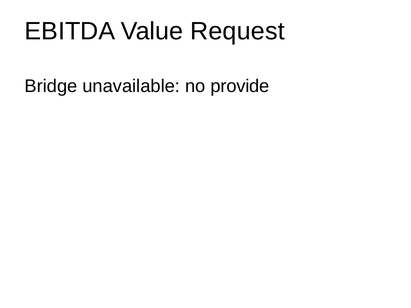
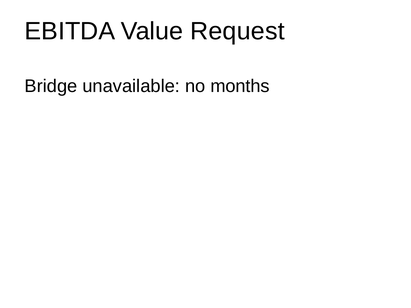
provide: provide -> months
